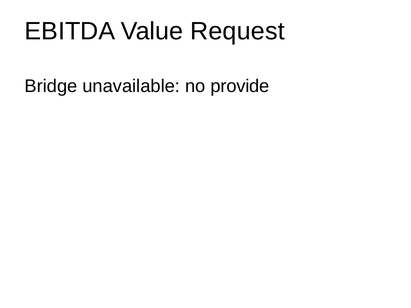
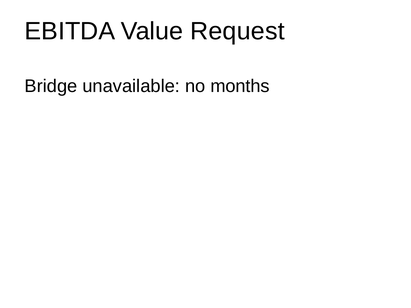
provide: provide -> months
